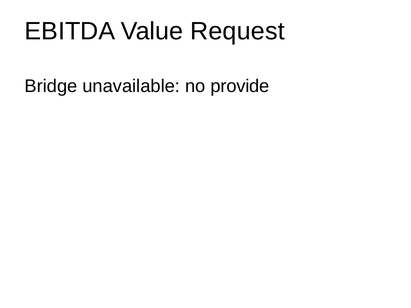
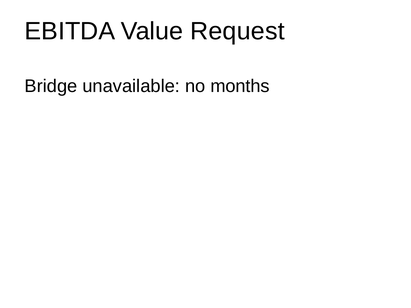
provide: provide -> months
